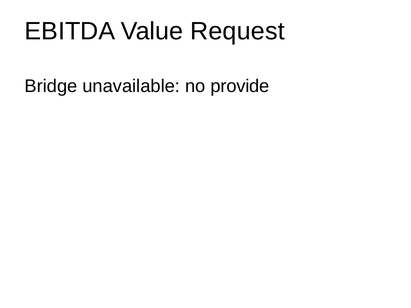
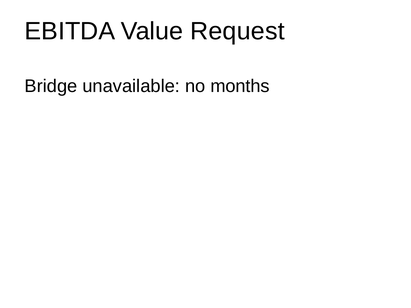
provide: provide -> months
